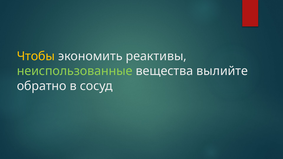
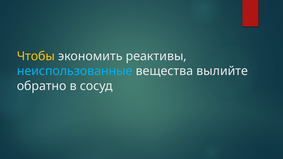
неиспользованные colour: light green -> light blue
